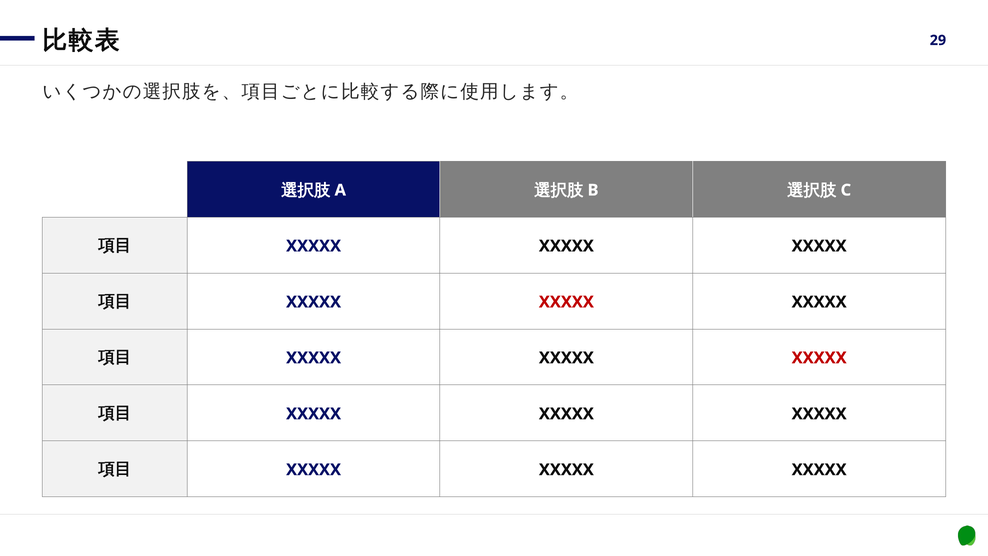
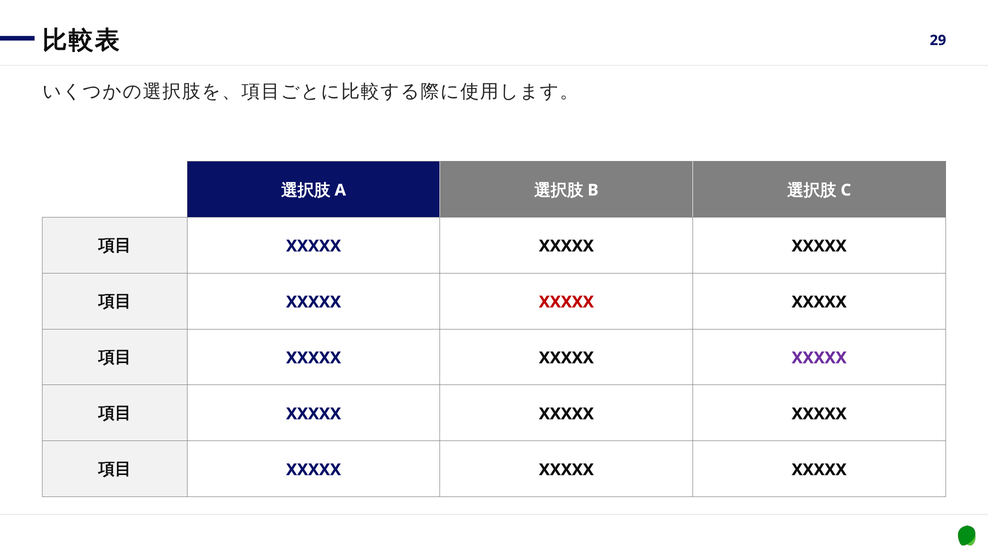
XXXXX at (819, 358) colour: red -> purple
